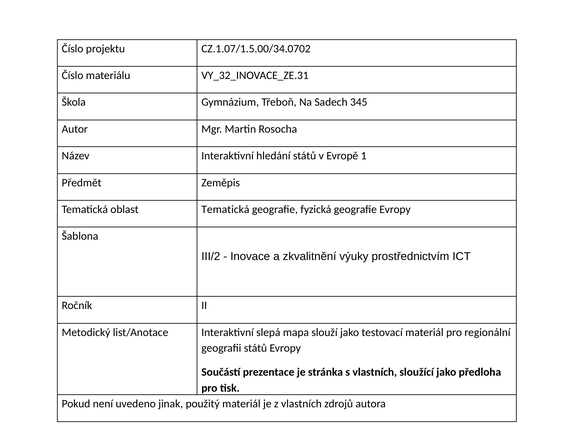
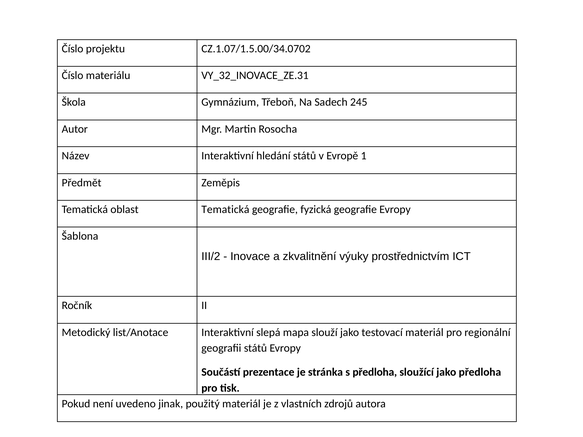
345: 345 -> 245
s vlastních: vlastních -> předloha
